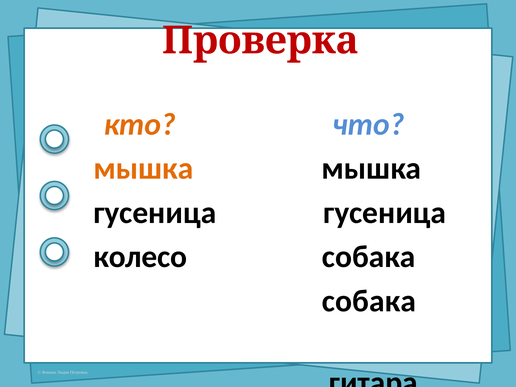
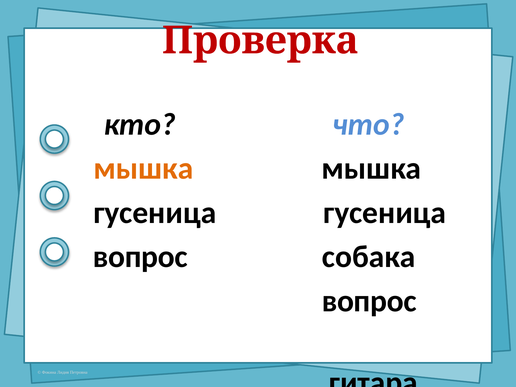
кто colour: orange -> black
колесо at (140, 257): колесо -> вопрос
собака at (369, 301): собака -> вопрос
